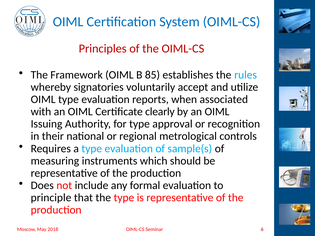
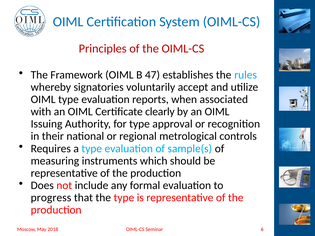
85: 85 -> 47
principle: principle -> progress
